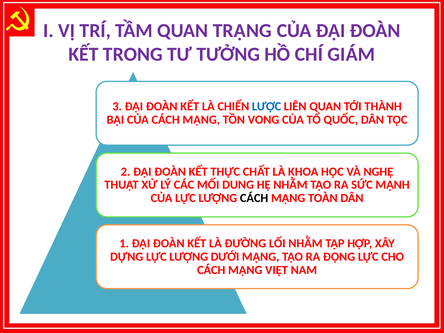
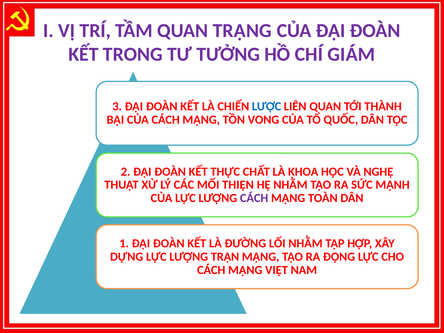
DUNG: DUNG -> THIỆN
CÁCH at (254, 198) colour: black -> purple
DƯỚI: DƯỚI -> TRẬN
